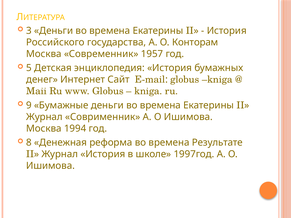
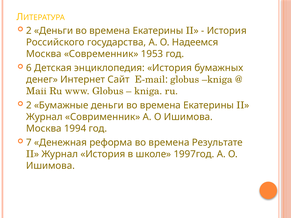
3 at (29, 31): 3 -> 2
Конторам: Конторам -> Надеемся
1957: 1957 -> 1953
5: 5 -> 6
9 at (29, 105): 9 -> 2
8: 8 -> 7
